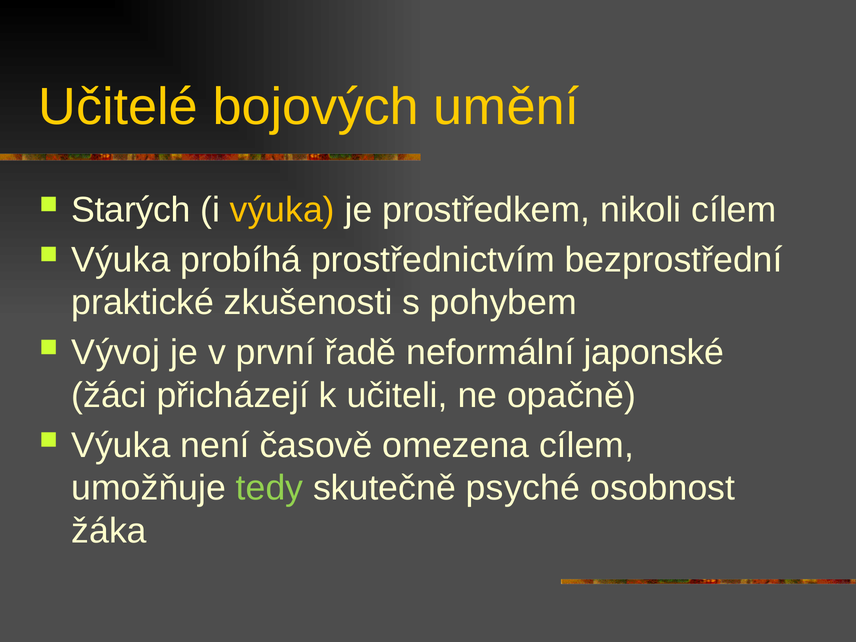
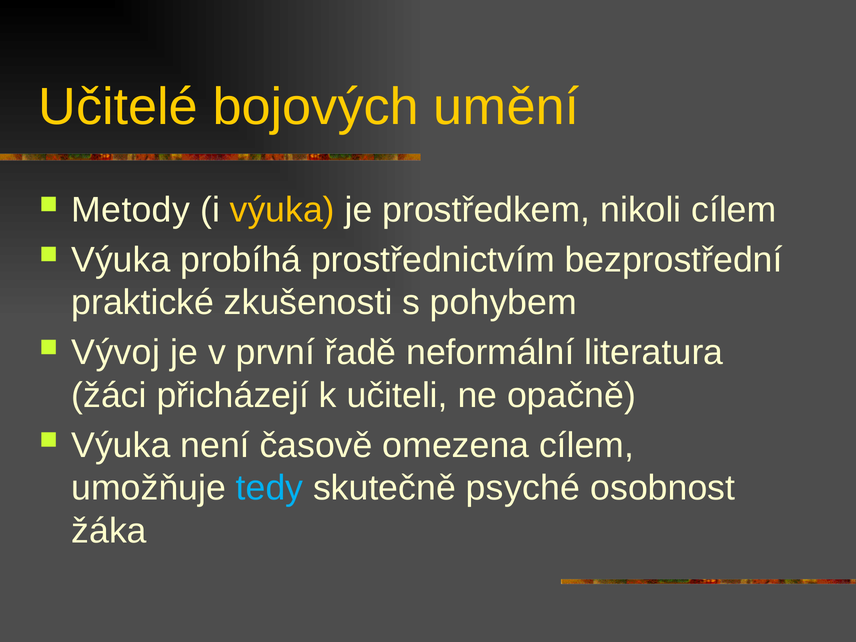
Starých: Starých -> Metody
japonské: japonské -> literatura
tedy colour: light green -> light blue
